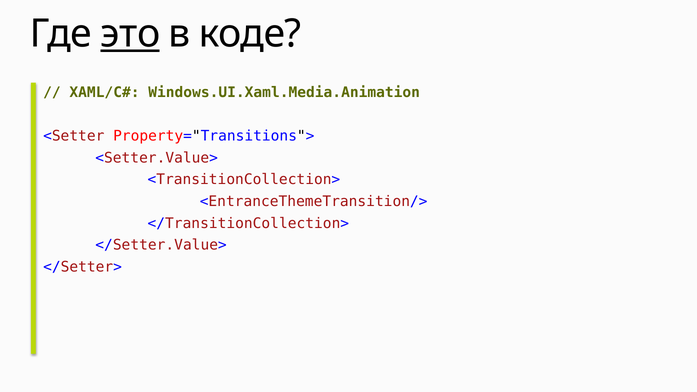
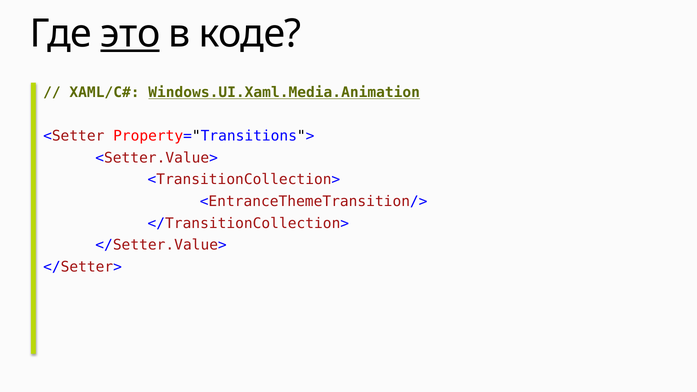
Windows.UI.Xaml.Media.Animation underline: none -> present
